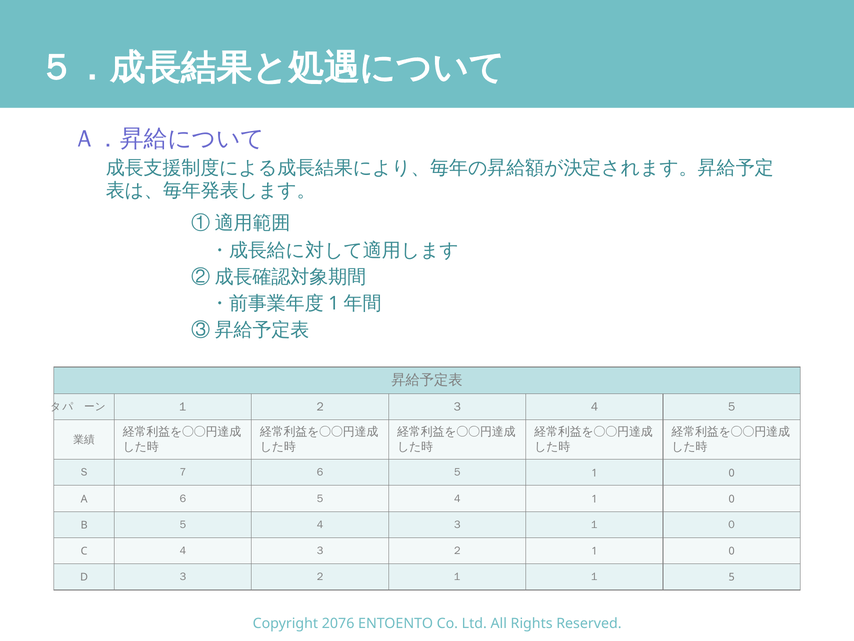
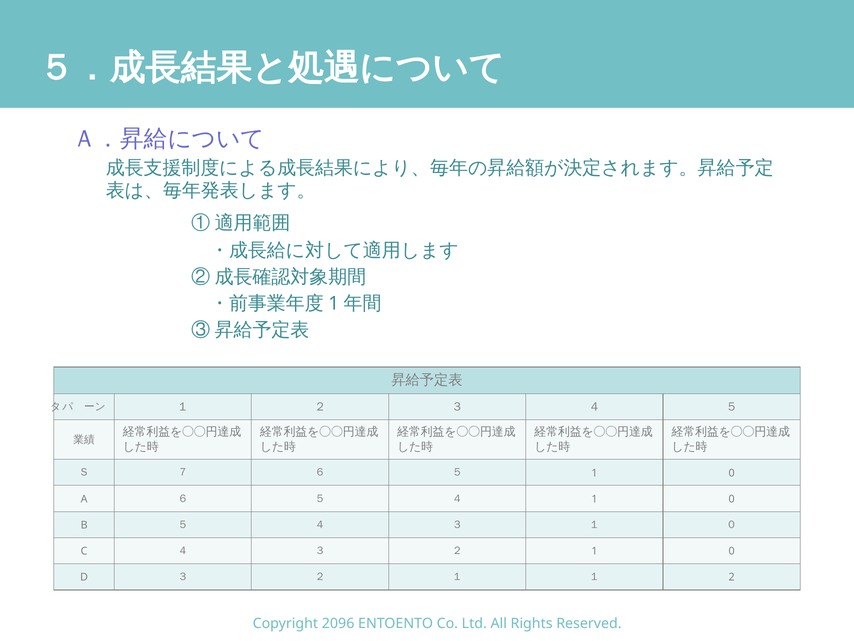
5: 5 -> 2
2076: 2076 -> 2096
